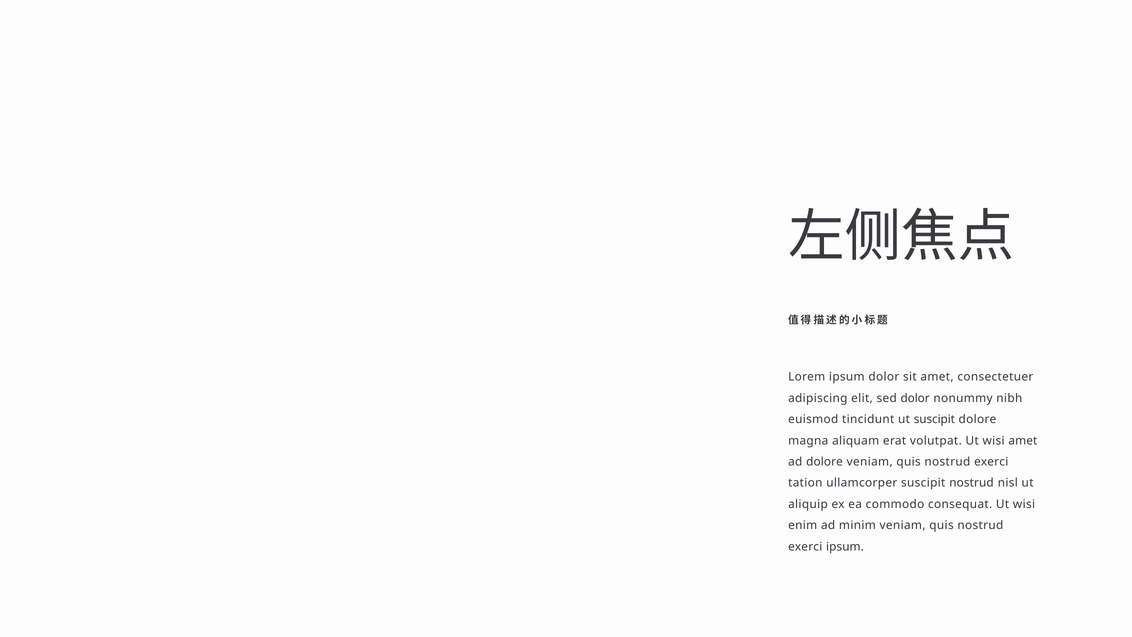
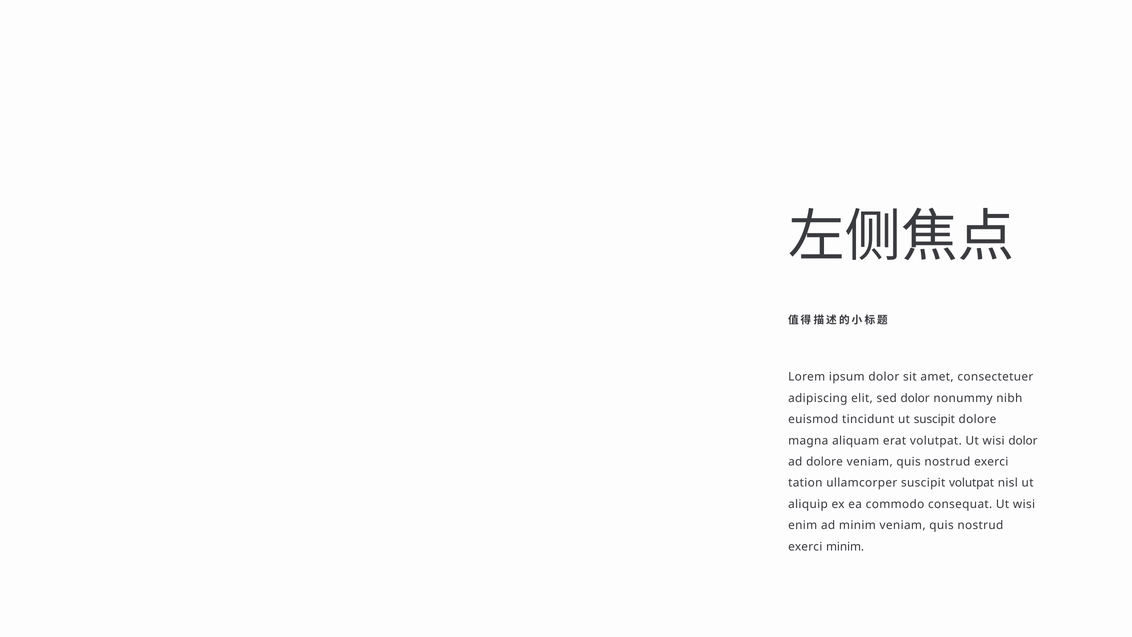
wisi amet: amet -> dolor
suscipit nostrud: nostrud -> volutpat
exerci ipsum: ipsum -> minim
